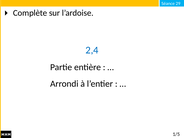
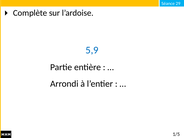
2,4: 2,4 -> 5,9
